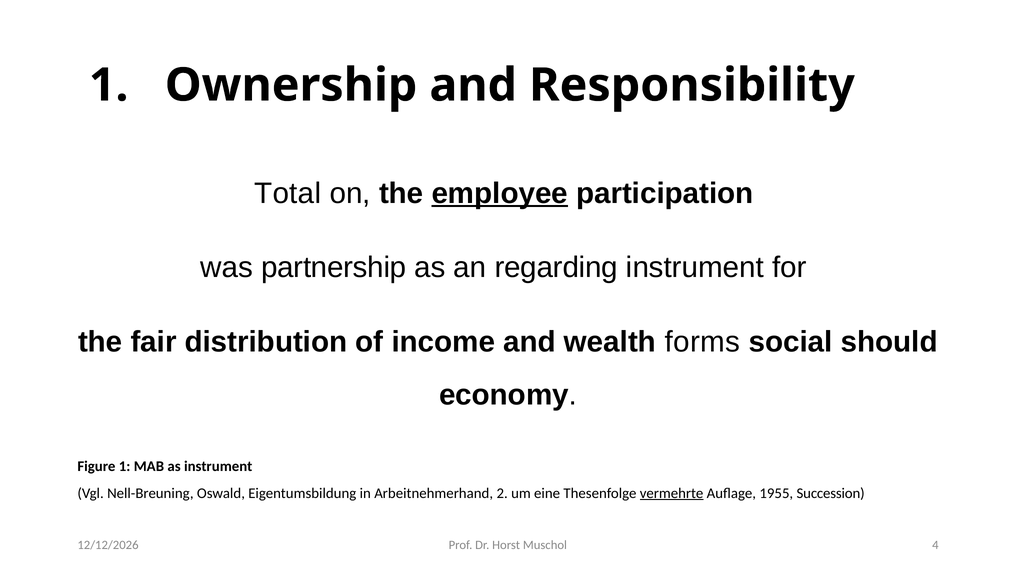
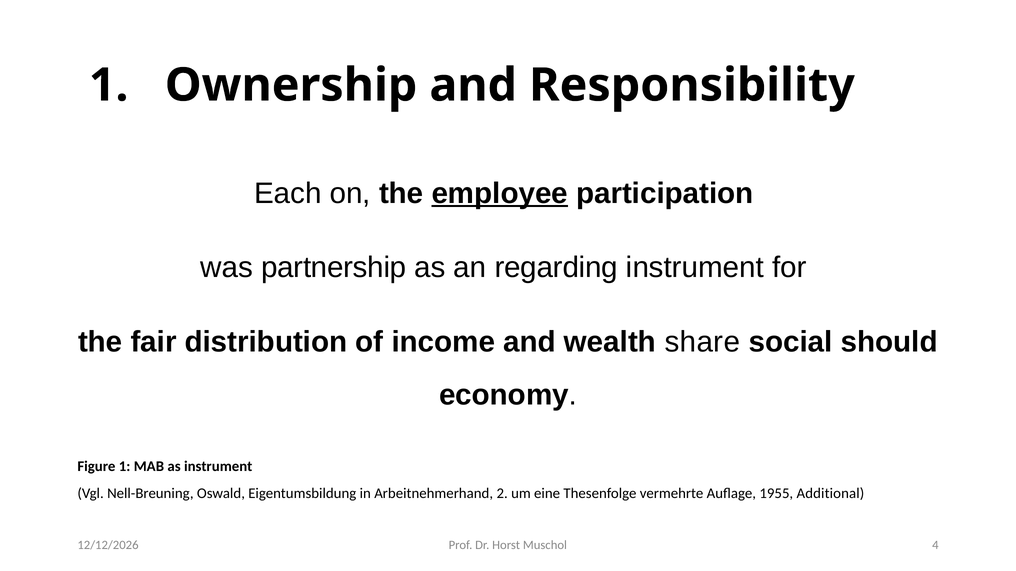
Total: Total -> Each
forms: forms -> share
vermehrte underline: present -> none
Succession: Succession -> Additional
